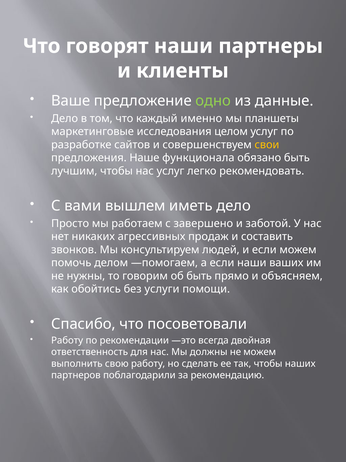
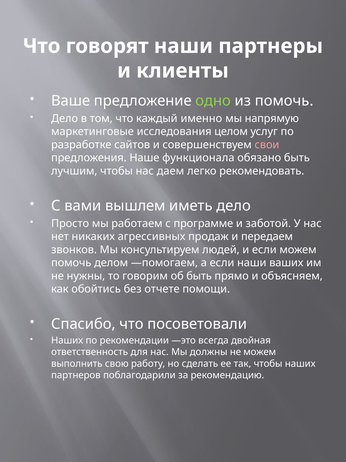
из данные: данные -> помочь
планшеты: планшеты -> напрямую
свои colour: yellow -> pink
нас услуг: услуг -> даем
завершено: завершено -> программе
составить: составить -> передаем
услуги: услуги -> отчете
Работу at (67, 340): Работу -> Наших
